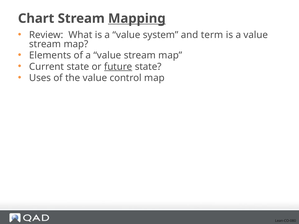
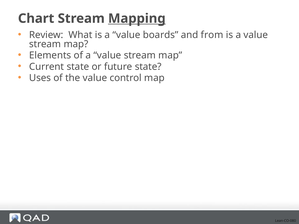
system: system -> boards
term: term -> from
future underline: present -> none
